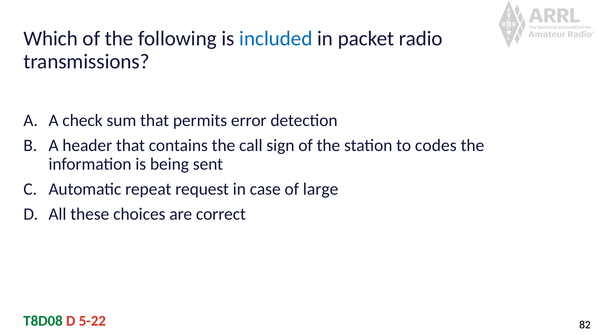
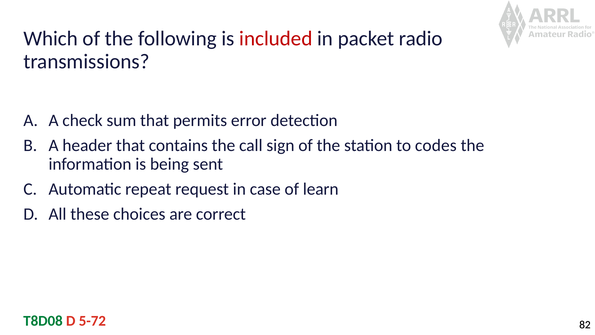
included colour: blue -> red
large: large -> learn
5-22: 5-22 -> 5-72
